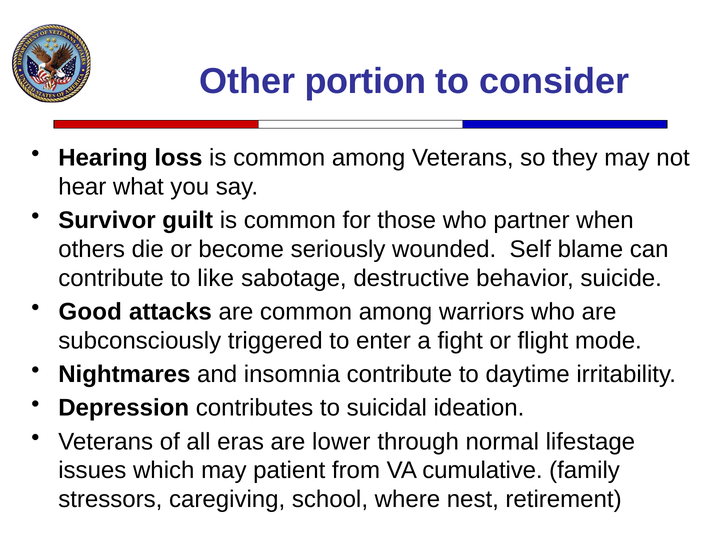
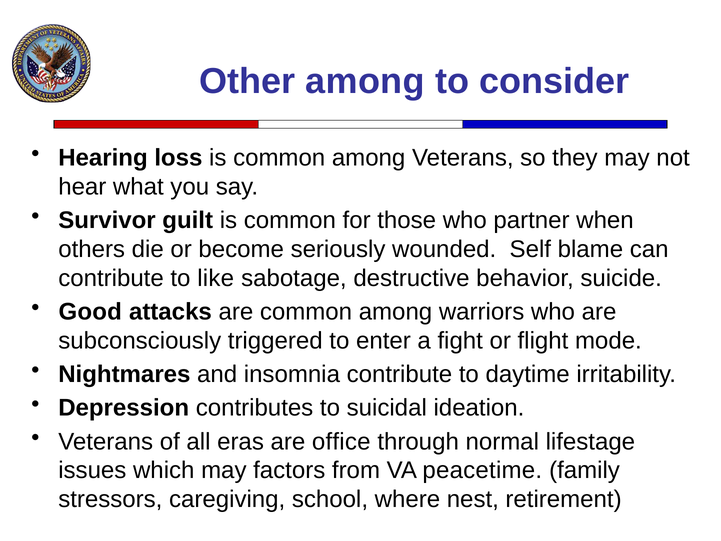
Other portion: portion -> among
lower: lower -> office
patient: patient -> factors
cumulative: cumulative -> peacetime
